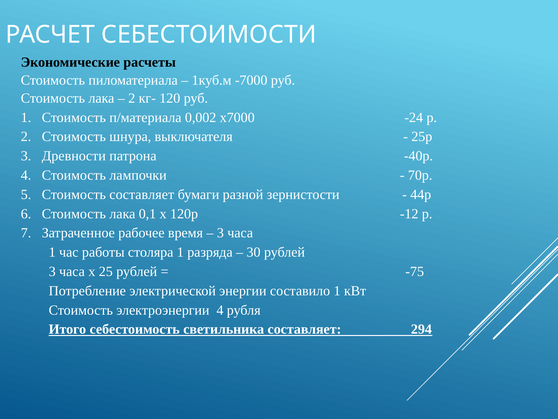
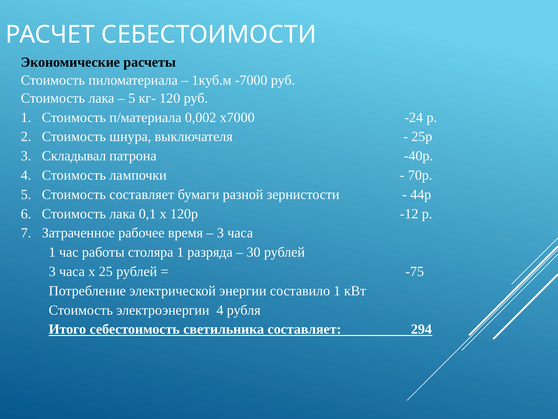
2 at (132, 98): 2 -> 5
Древности: Древности -> Складывал
